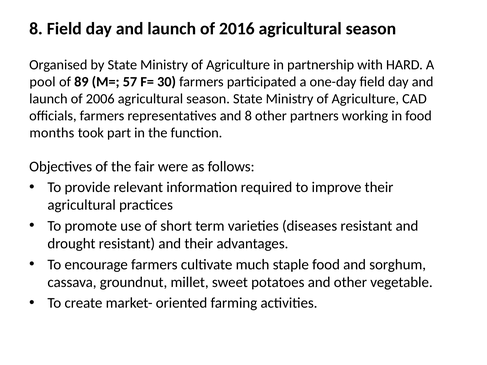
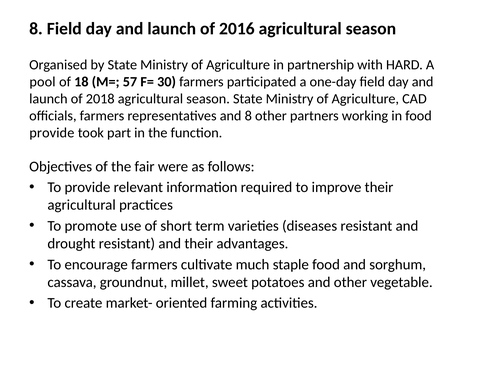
89: 89 -> 18
2006: 2006 -> 2018
months at (52, 133): months -> provide
